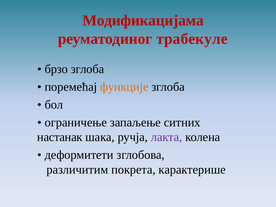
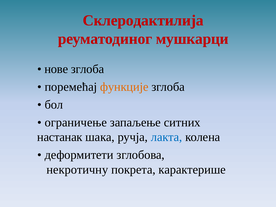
Модификацијама: Модификацијама -> Склеродактилија
трабекуле: трабекуле -> мушкарци
брзо: брзо -> нове
лакта colour: purple -> blue
различитим: различитим -> некротичну
